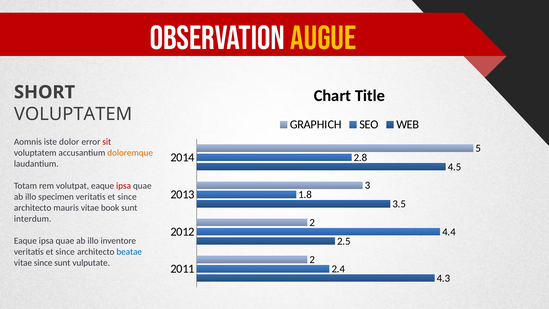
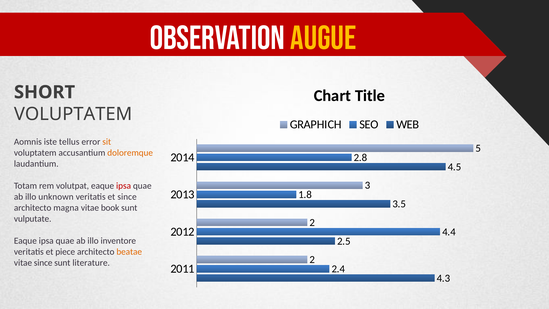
dolor: dolor -> tellus
sit colour: red -> orange
specimen: specimen -> unknown
mauris: mauris -> magna
interdum: interdum -> vulputate
since at (65, 252): since -> piece
beatae colour: blue -> orange
vulputate: vulputate -> literature
